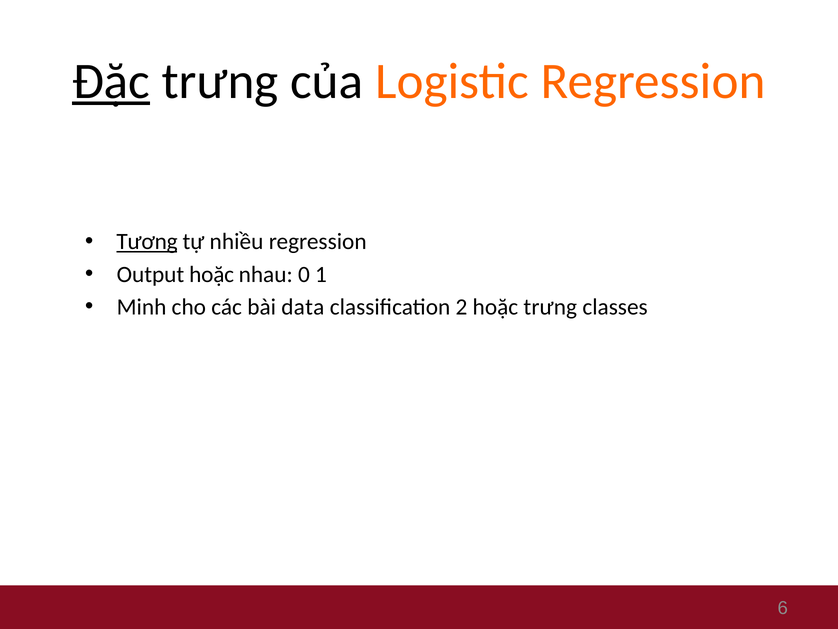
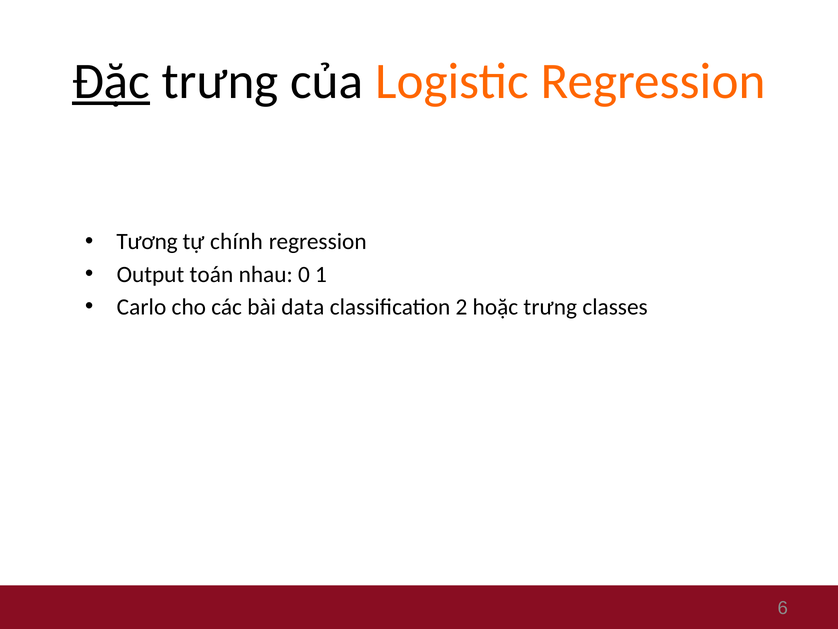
Tương underline: present -> none
nhiều: nhiều -> chính
Output hoặc: hoặc -> toán
Minh: Minh -> Carlo
